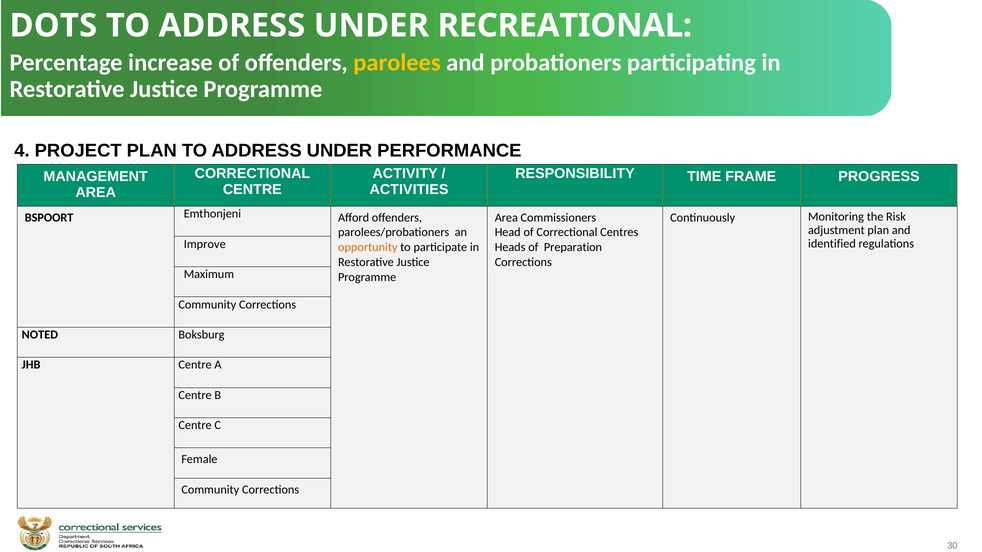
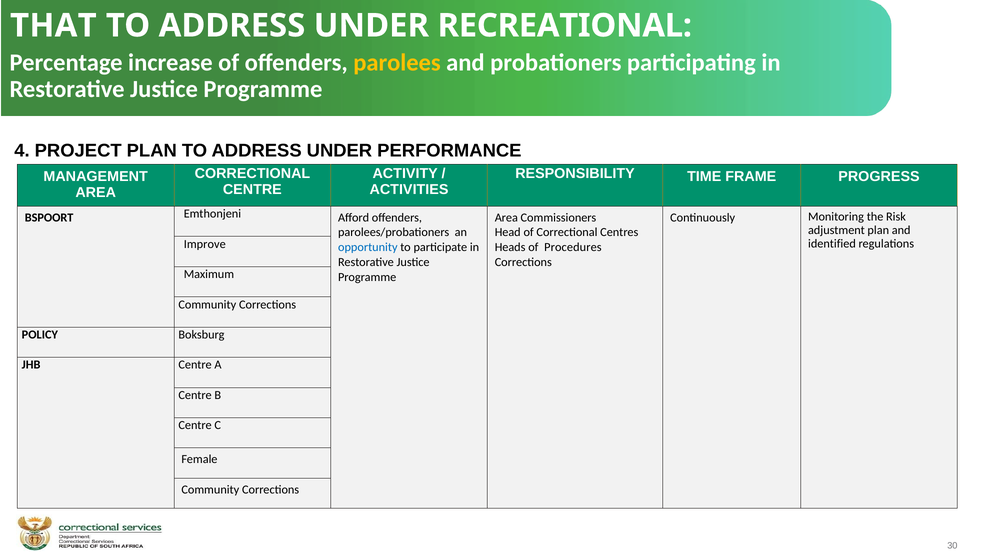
DOTS: DOTS -> THAT
opportunity colour: orange -> blue
Preparation: Preparation -> Procedures
NOTED: NOTED -> POLICY
